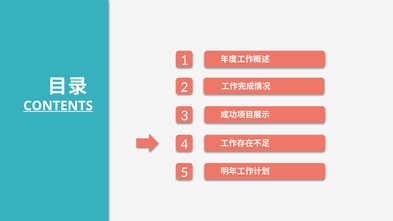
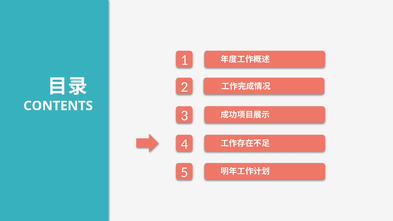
CONTENTS underline: present -> none
